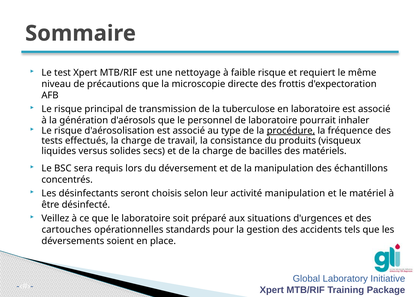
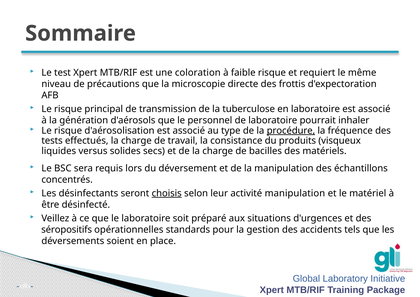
nettoyage: nettoyage -> coloration
choisis underline: none -> present
cartouches: cartouches -> séropositifs
